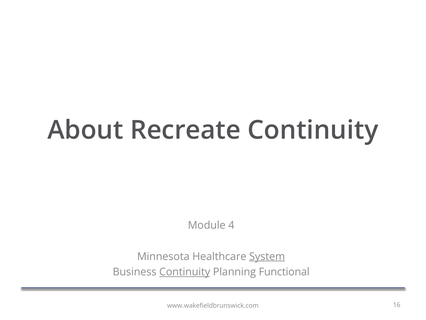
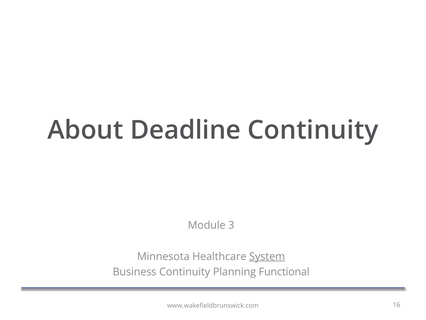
Recreate: Recreate -> Deadline
4: 4 -> 3
Continuity at (185, 272) underline: present -> none
